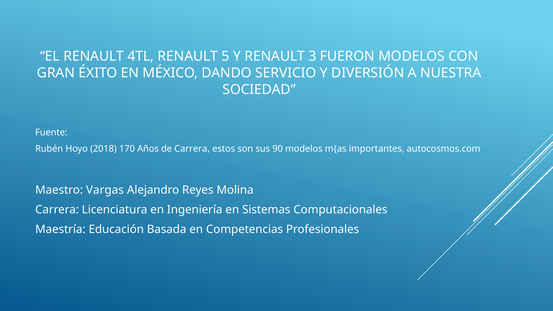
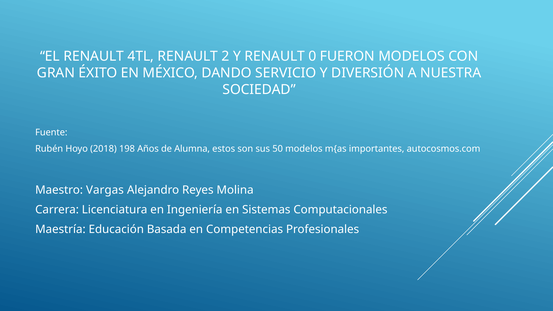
5: 5 -> 2
3: 3 -> 0
170: 170 -> 198
de Carrera: Carrera -> Alumna
90: 90 -> 50
